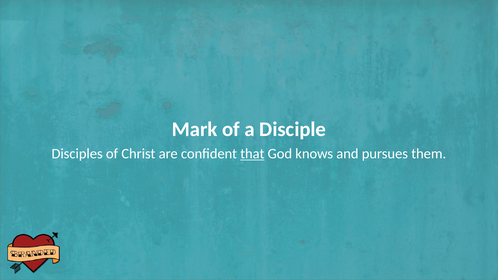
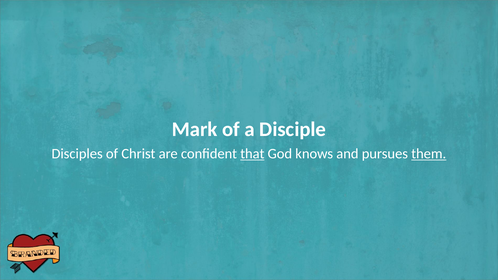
them underline: none -> present
